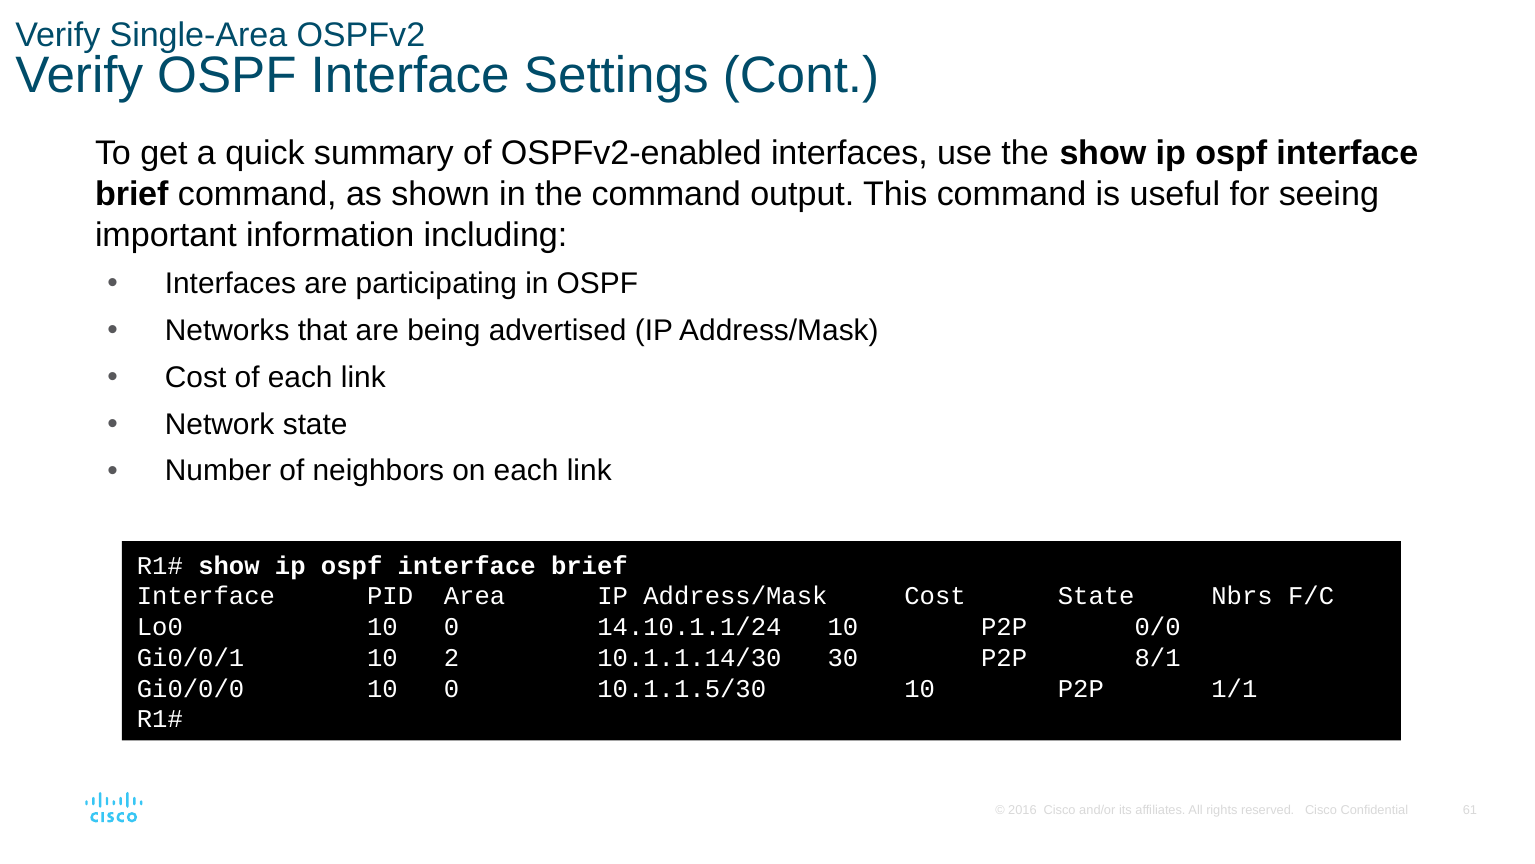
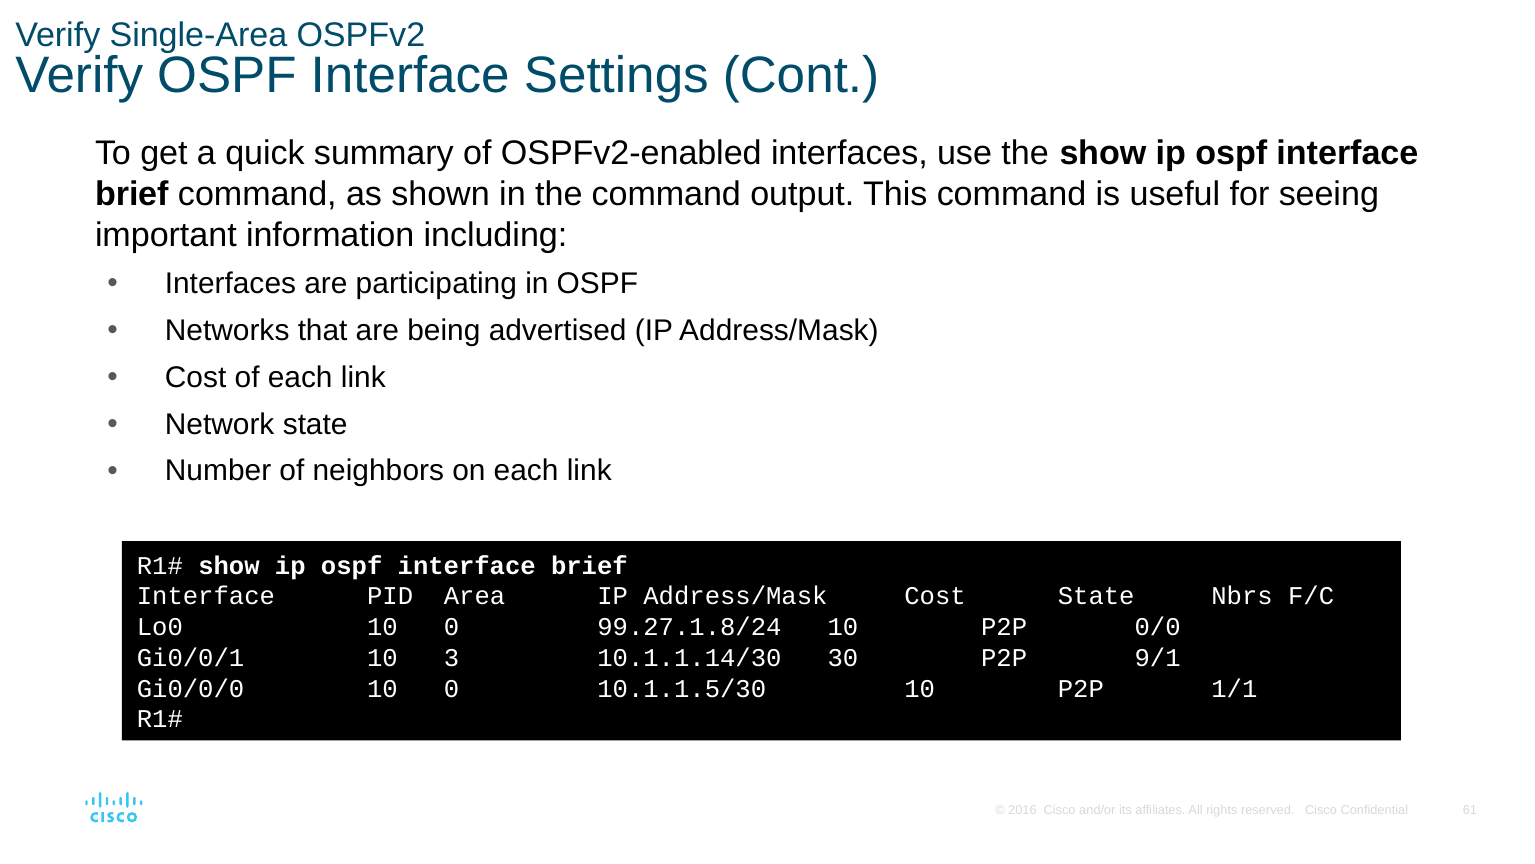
14.10.1.1/24: 14.10.1.1/24 -> 99.27.1.8/24
2: 2 -> 3
8/1: 8/1 -> 9/1
